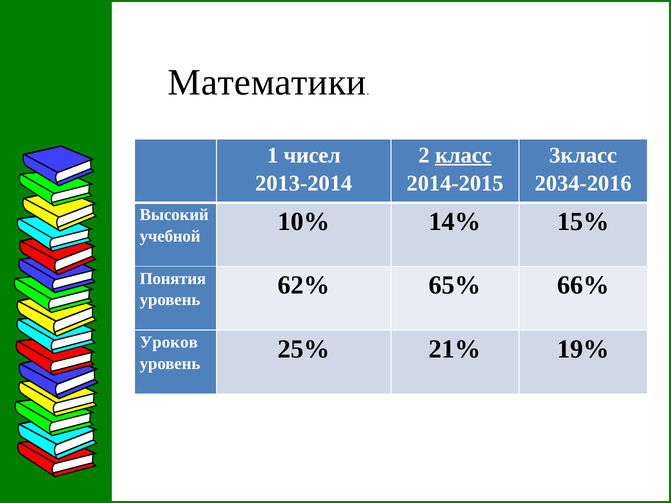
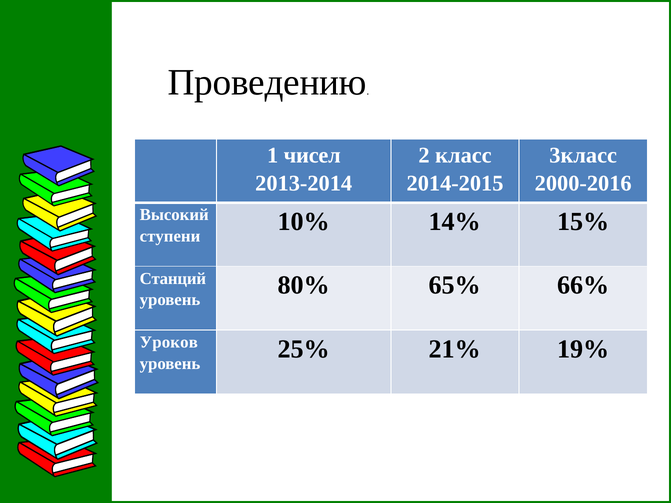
Математики: Математики -> Проведению
класс underline: present -> none
2034-2016: 2034-2016 -> 2000-2016
учебной: учебной -> ступени
Понятия: Понятия -> Станций
62%: 62% -> 80%
